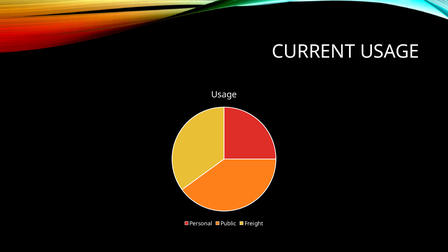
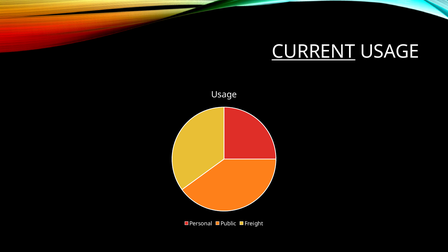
CURRENT underline: none -> present
